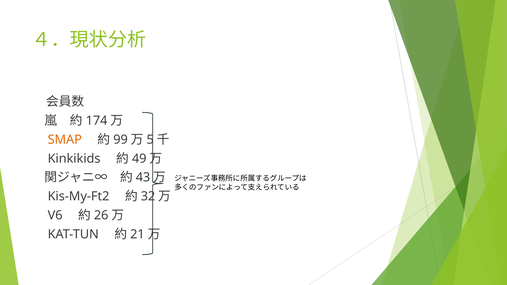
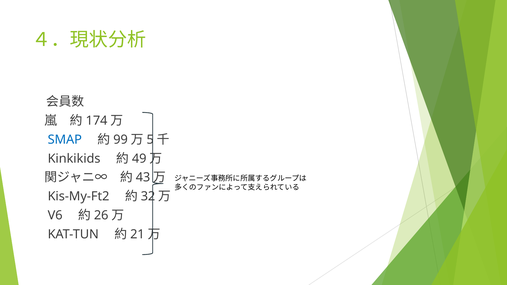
SMAP colour: orange -> blue
